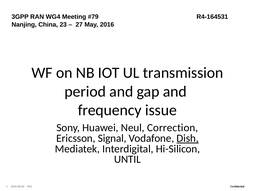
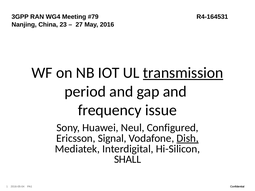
transmission underline: none -> present
Correction: Correction -> Configured
UNTIL: UNTIL -> SHALL
